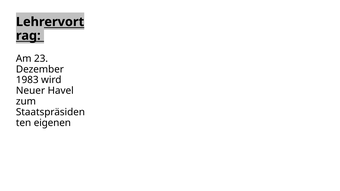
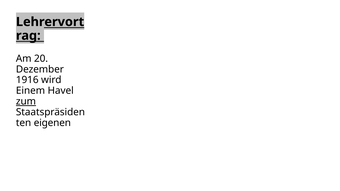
23: 23 -> 20
1983: 1983 -> 1916
Neuer: Neuer -> Einem
zum underline: none -> present
